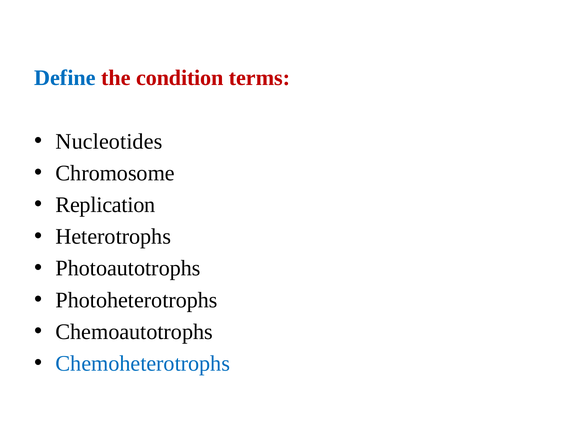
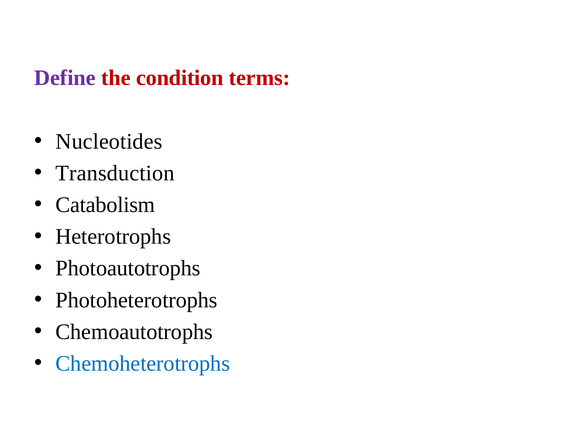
Define colour: blue -> purple
Chromosome: Chromosome -> Transduction
Replication: Replication -> Catabolism
